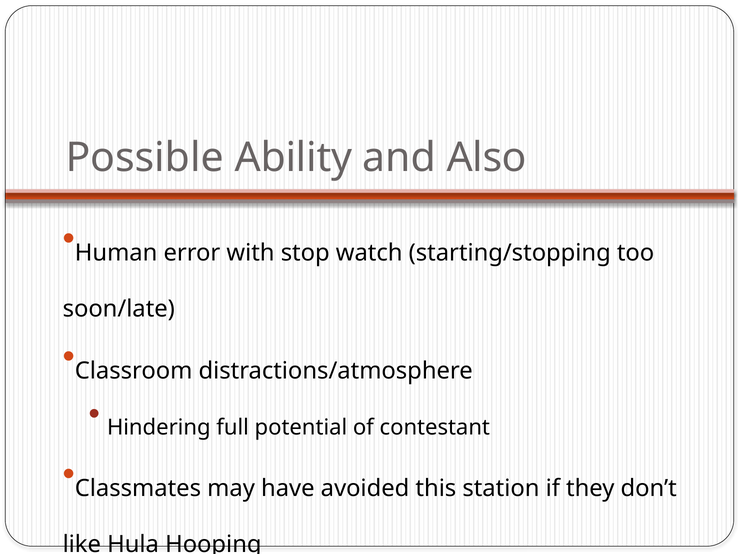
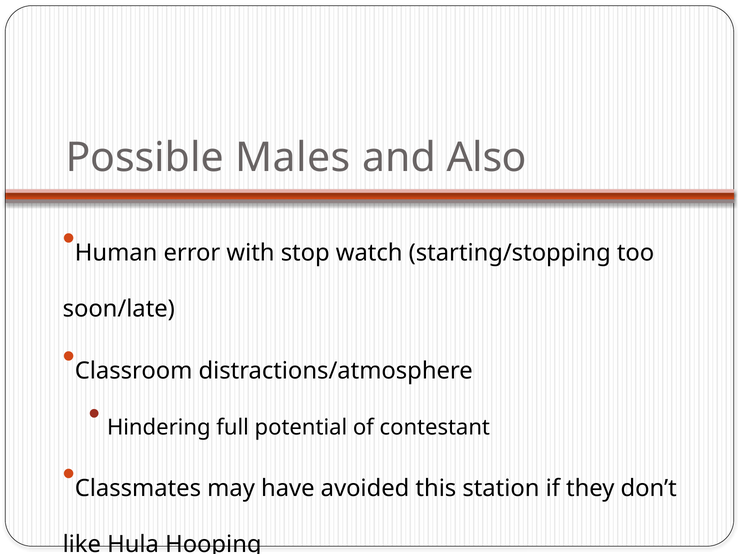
Ability: Ability -> Males
